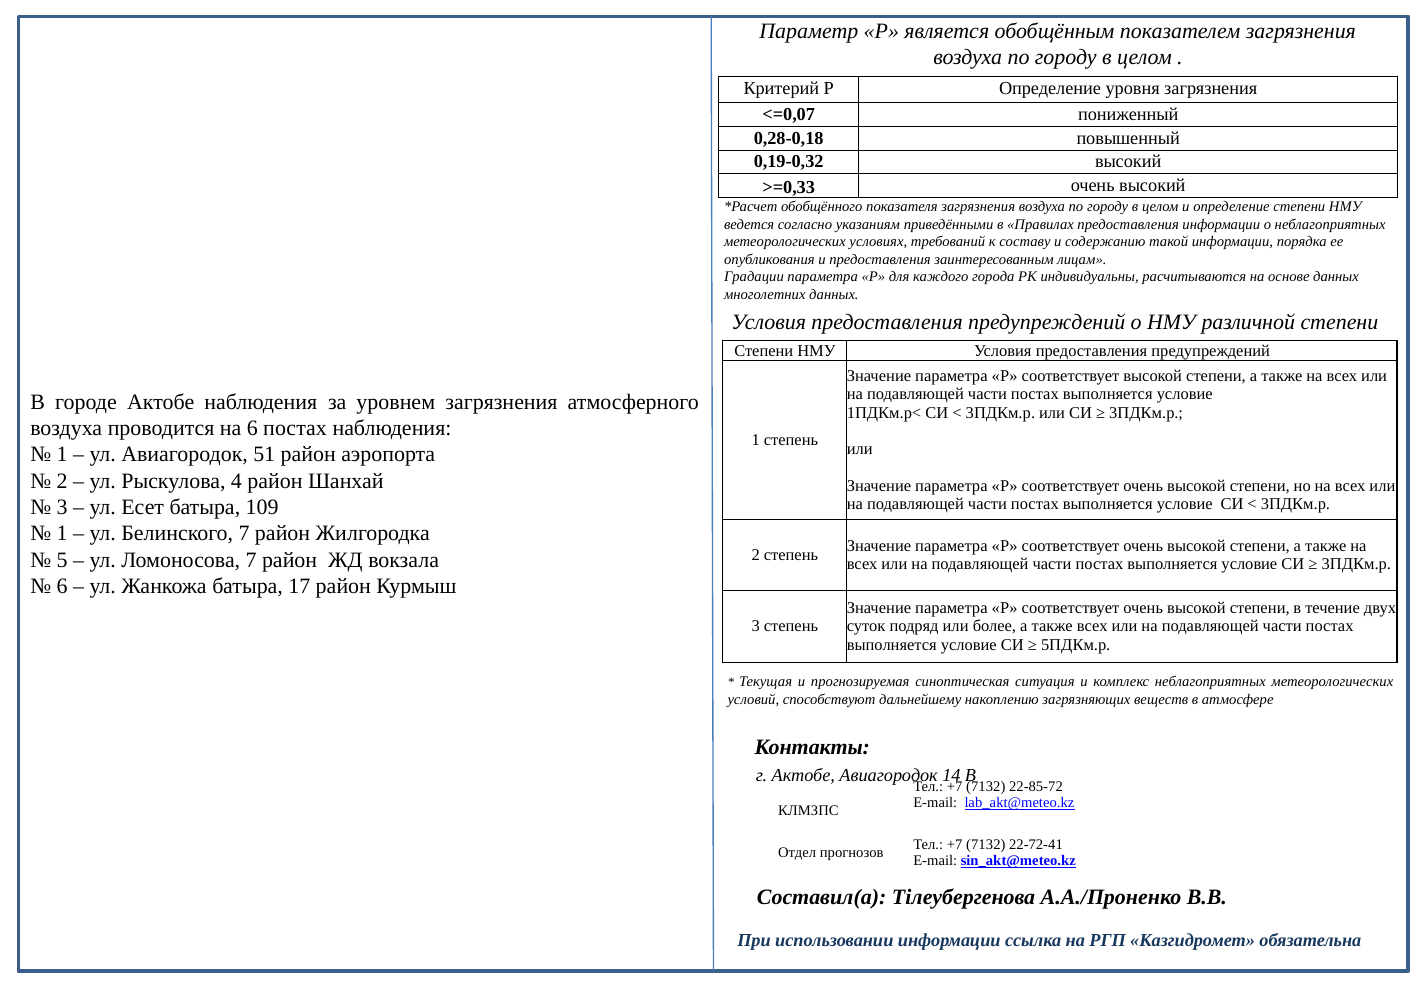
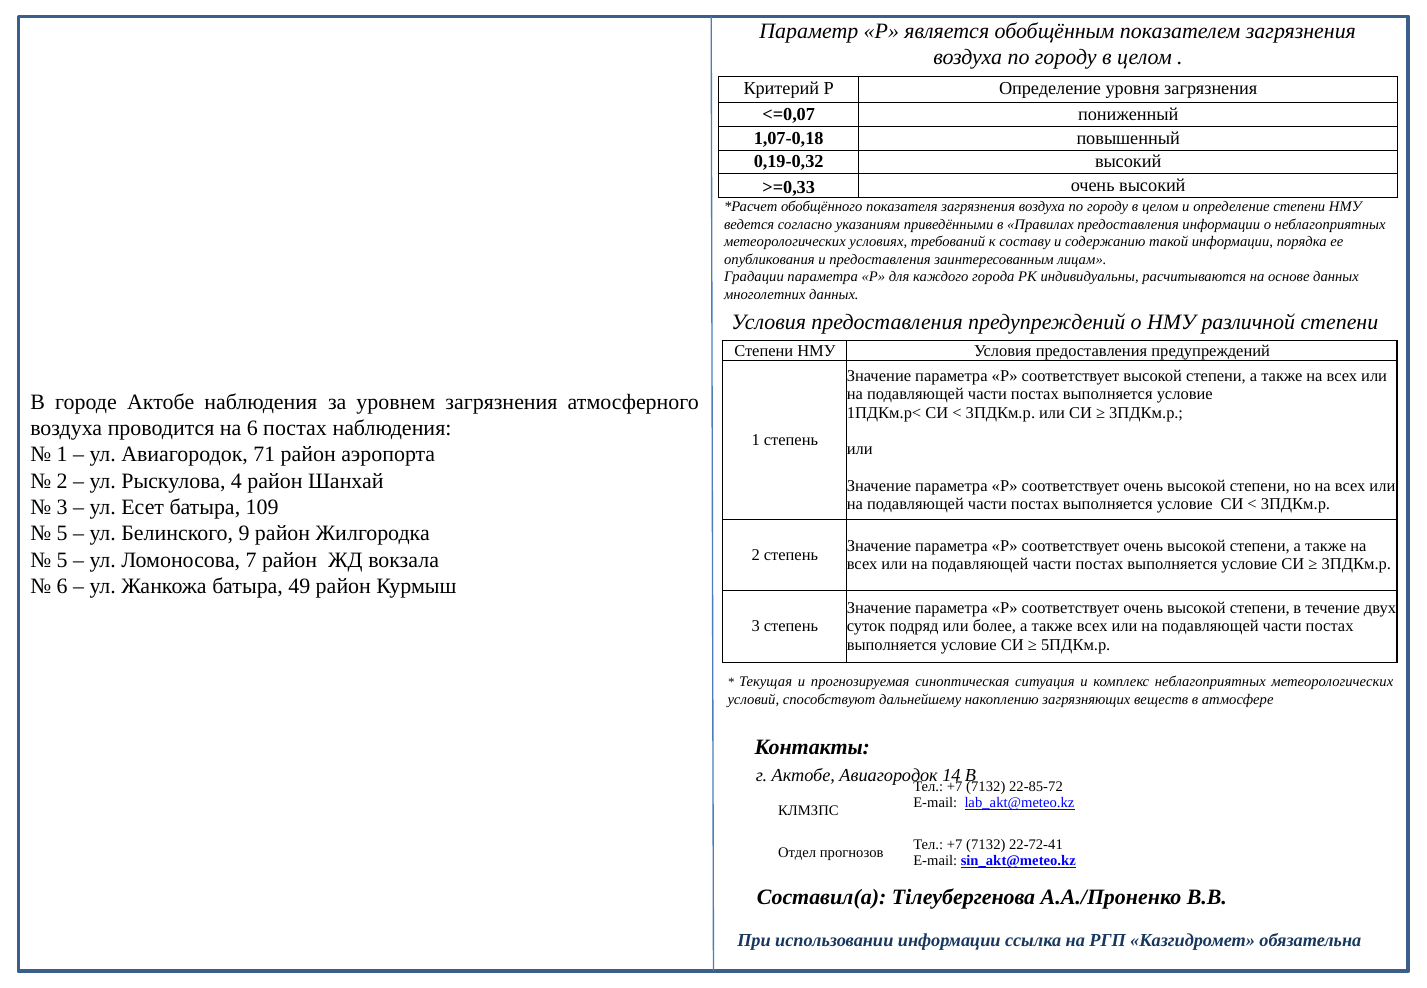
0,28-0,18: 0,28-0,18 -> 1,07-0,18
51: 51 -> 71
1 at (62, 534): 1 -> 5
Белинского 7: 7 -> 9
17: 17 -> 49
